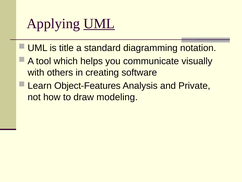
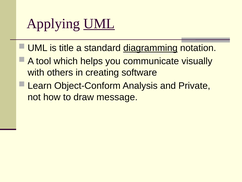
diagramming underline: none -> present
Object-Features: Object-Features -> Object-Conform
modeling: modeling -> message
